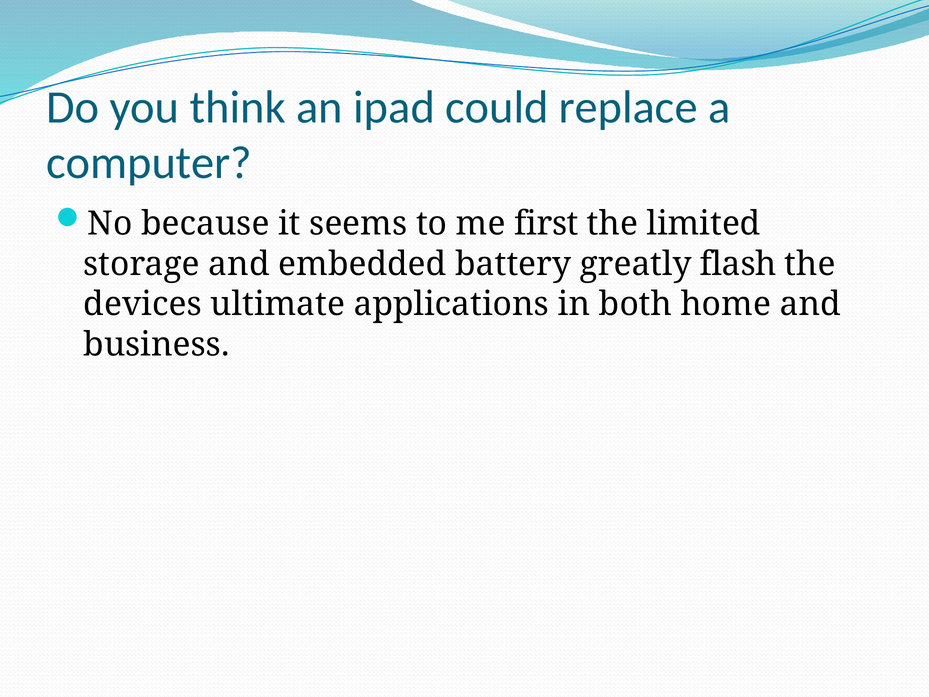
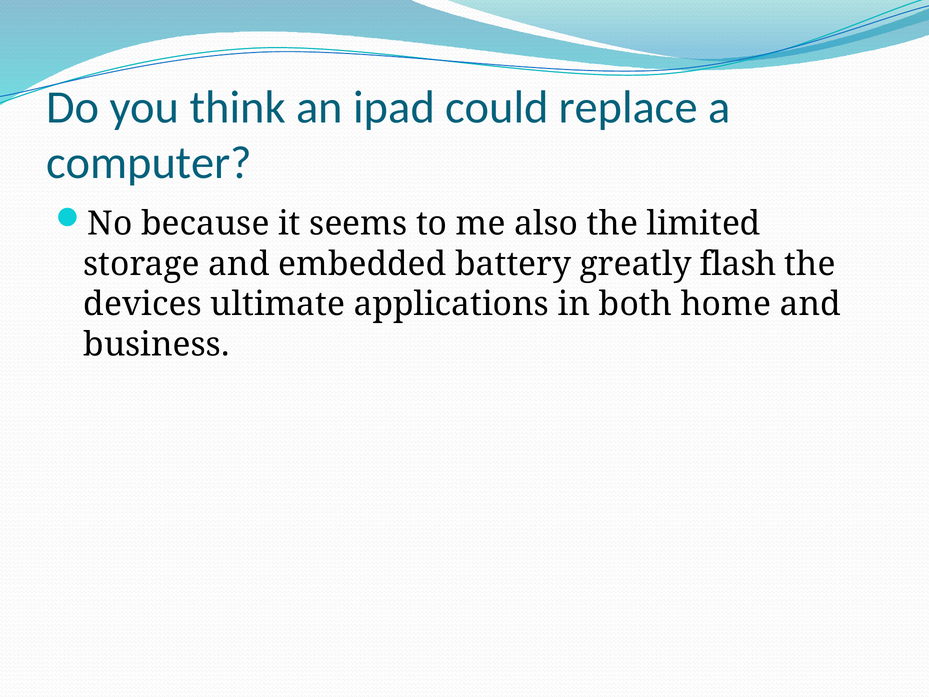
first: first -> also
